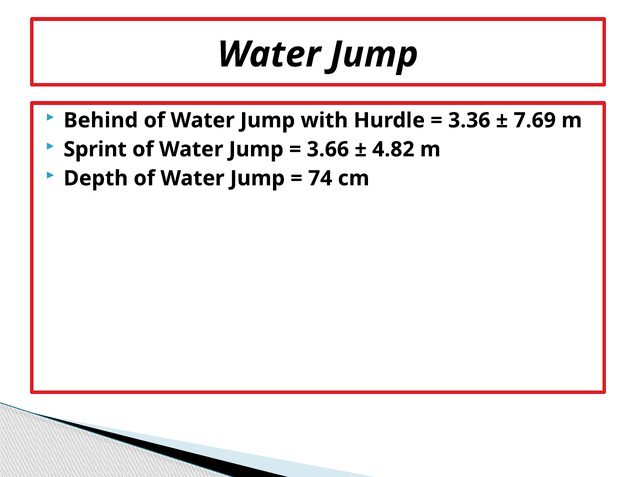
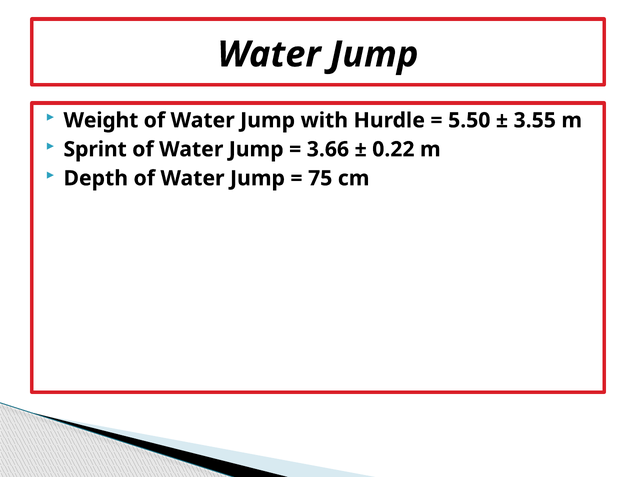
Behind: Behind -> Weight
3.36: 3.36 -> 5.50
7.69: 7.69 -> 3.55
4.82: 4.82 -> 0.22
74: 74 -> 75
